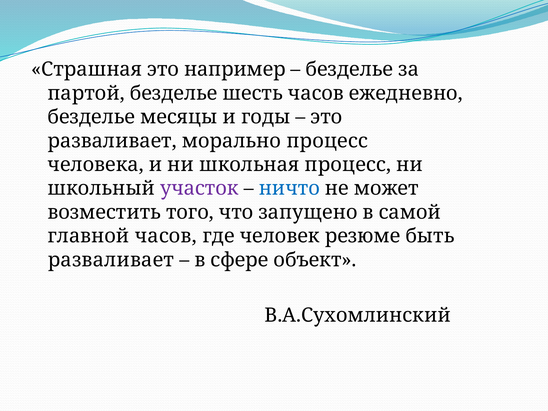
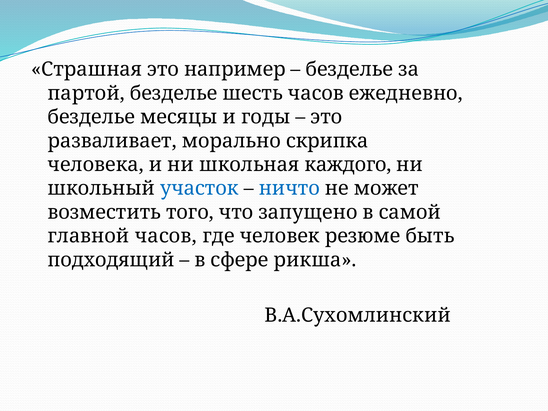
морально процесс: процесс -> скрипка
школьная процесс: процесс -> каждого
участок colour: purple -> blue
разваливает at (111, 260): разваливает -> подходящий
объект: объект -> рикша
